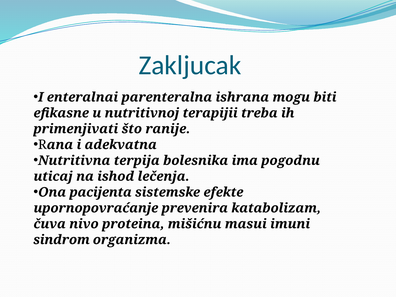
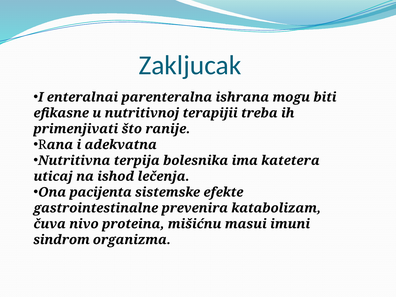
pogodnu: pogodnu -> katetera
upornopovraćanje: upornopovraćanje -> gastrointestinalne
